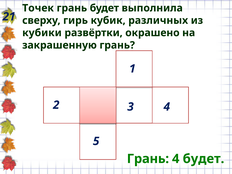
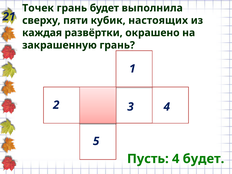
гирь: гирь -> пяти
различных: различных -> настоящих
кубики: кубики -> каждая
Грань at (148, 159): Грань -> Пусть
